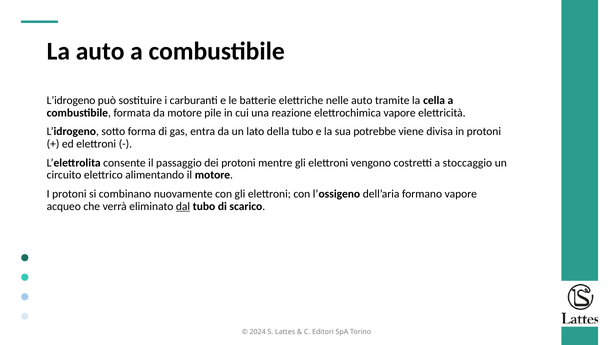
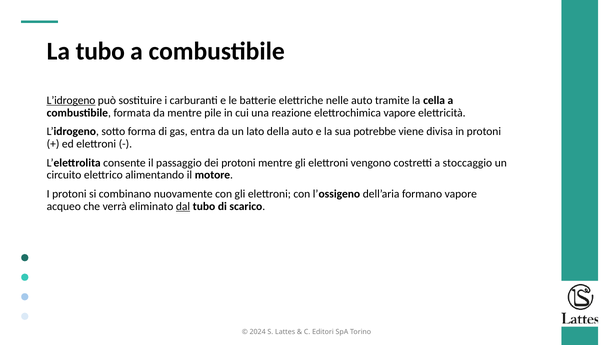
La auto: auto -> tubo
L’idrogeno at (71, 100) underline: none -> present
da motore: motore -> mentre
della tubo: tubo -> auto
